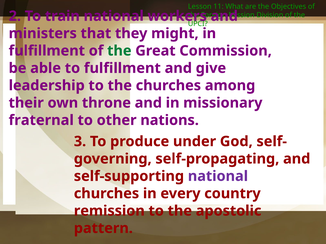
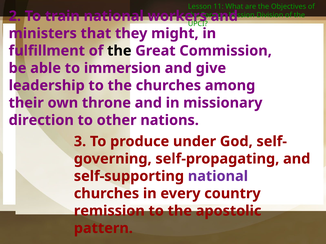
the at (119, 51) colour: green -> black
to fulfillment: fulfillment -> immersion
fraternal: fraternal -> direction
